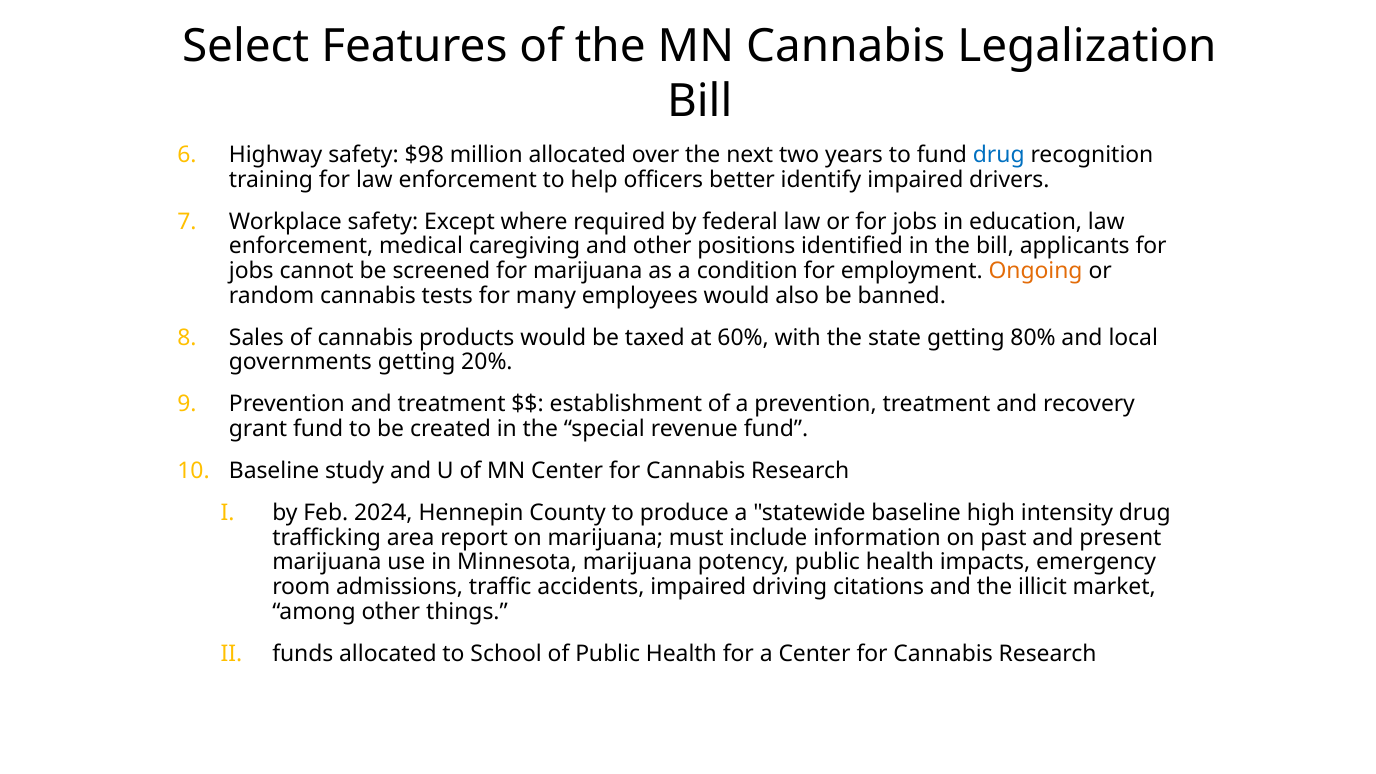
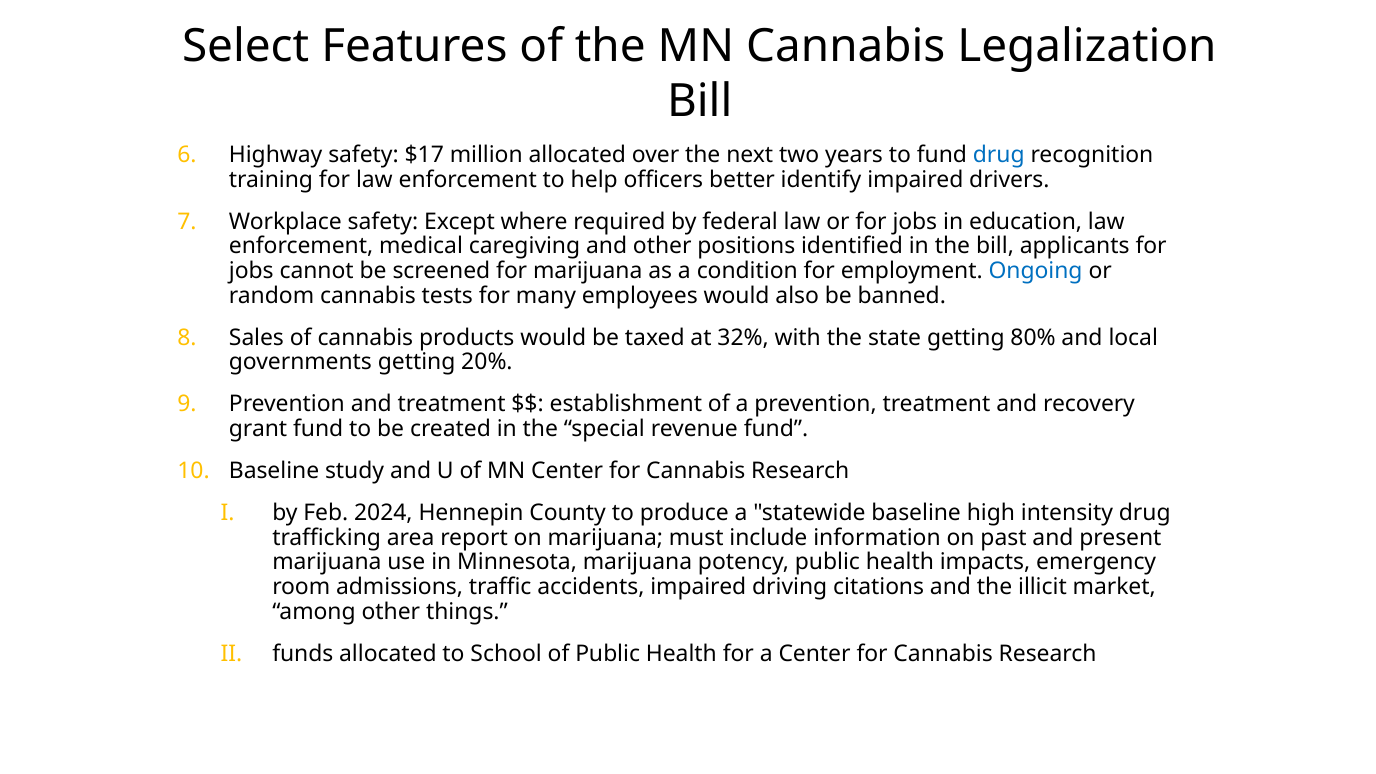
$98: $98 -> $17
Ongoing colour: orange -> blue
60%: 60% -> 32%
